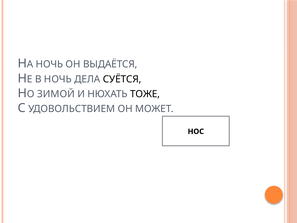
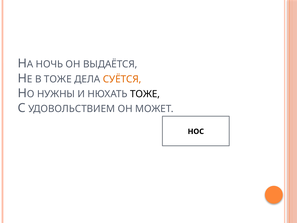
В НОЧЬ: НОЧЬ -> ТОЖЕ
СУЁТСЯ colour: black -> orange
ЗИМОЙ: ЗИМОЙ -> НУЖНЫ
